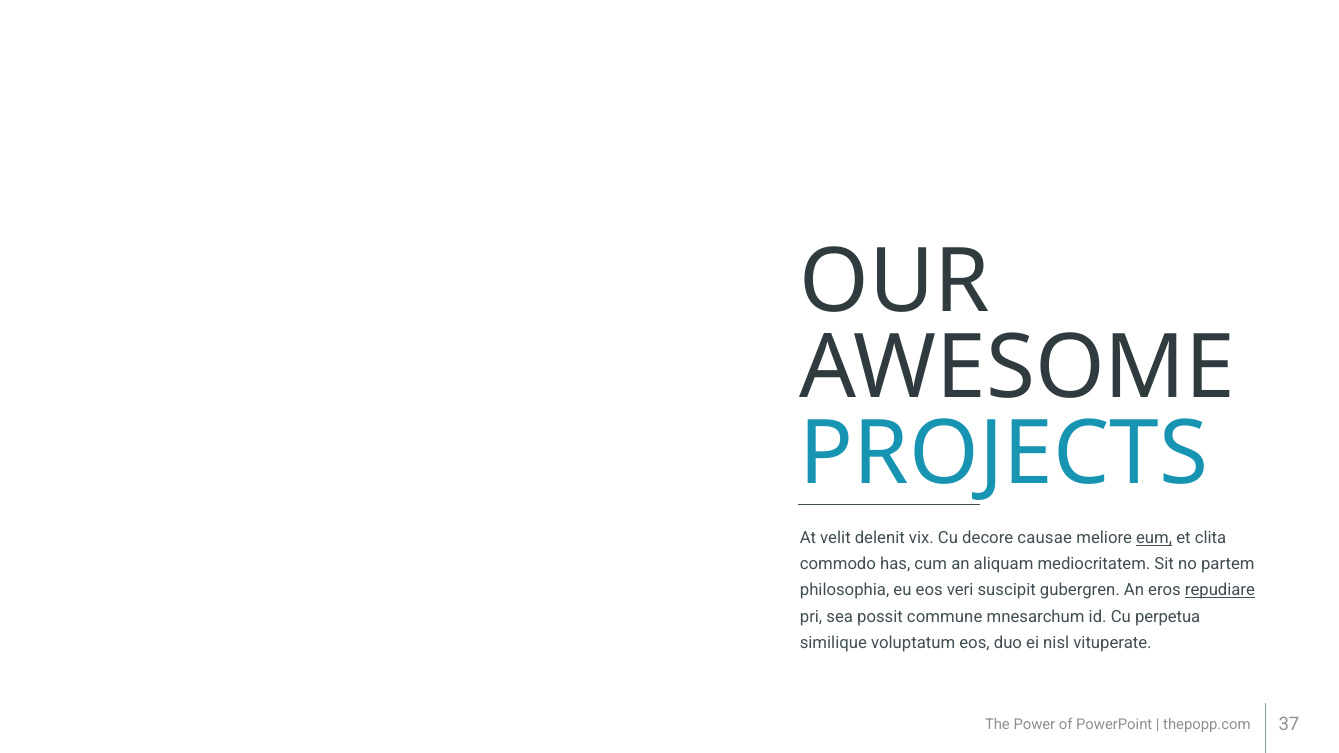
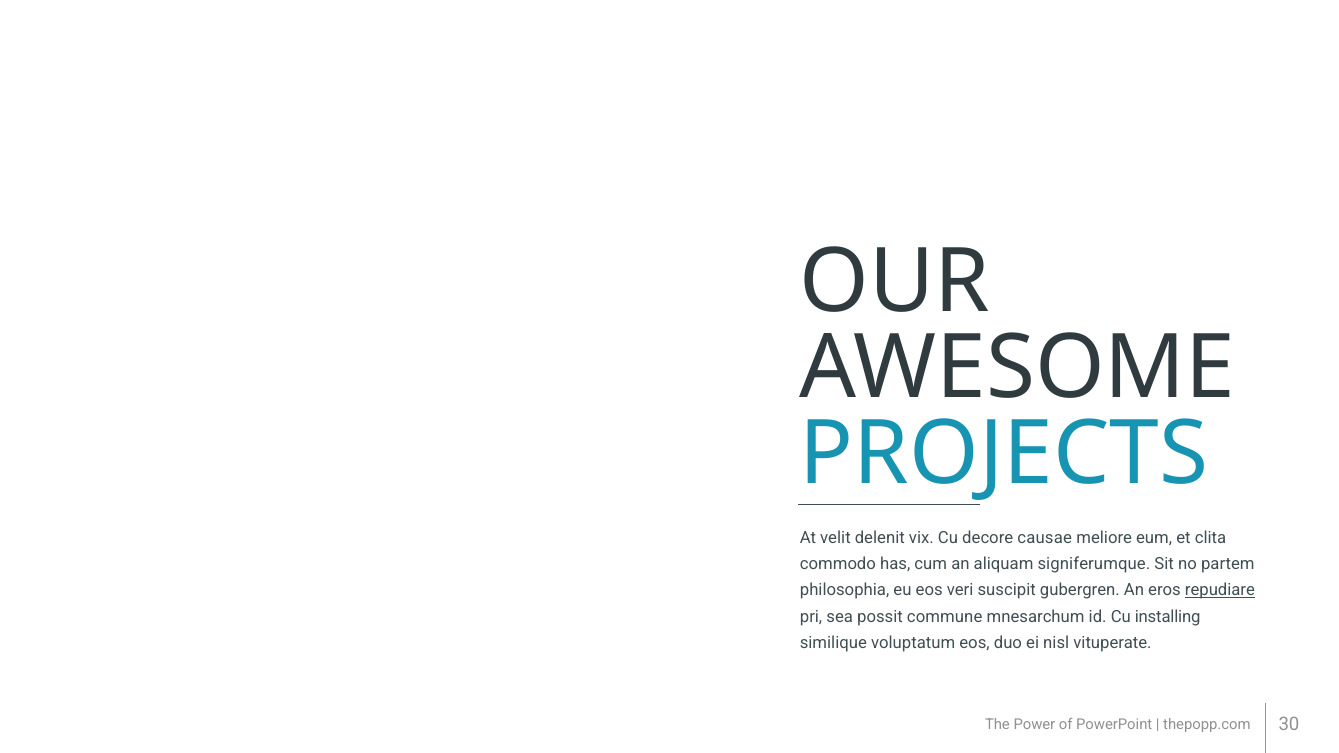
eum underline: present -> none
mediocritatem: mediocritatem -> signiferumque
perpetua: perpetua -> installing
37: 37 -> 30
